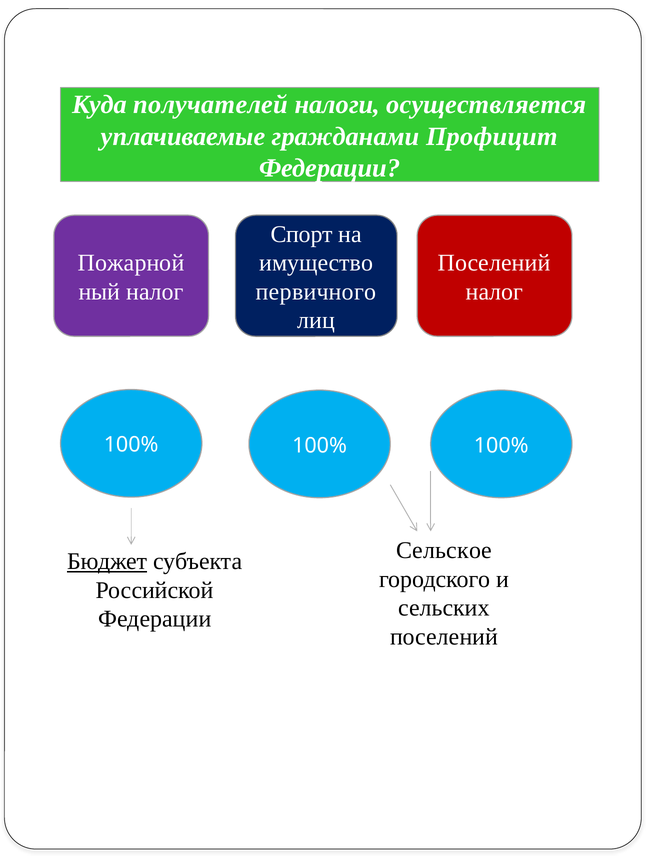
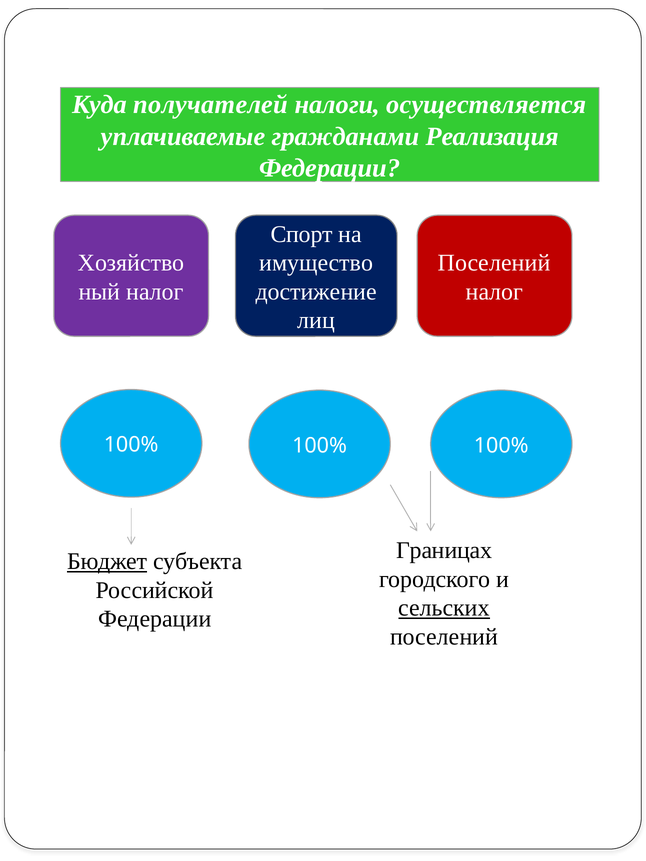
Профицит: Профицит -> Реализация
Пожарной: Пожарной -> Хозяйство
первичного: первичного -> достижение
Сельское: Сельское -> Границах
сельских underline: none -> present
